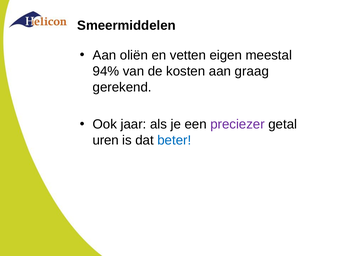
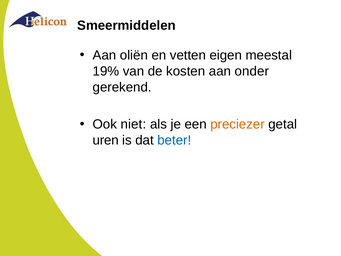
94%: 94% -> 19%
graag: graag -> onder
jaar: jaar -> niet
preciezer colour: purple -> orange
